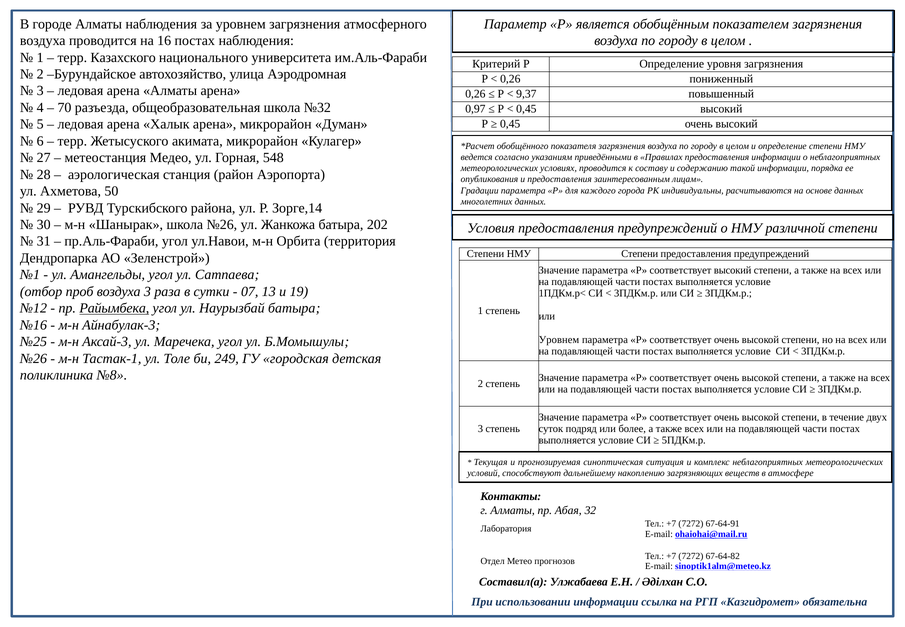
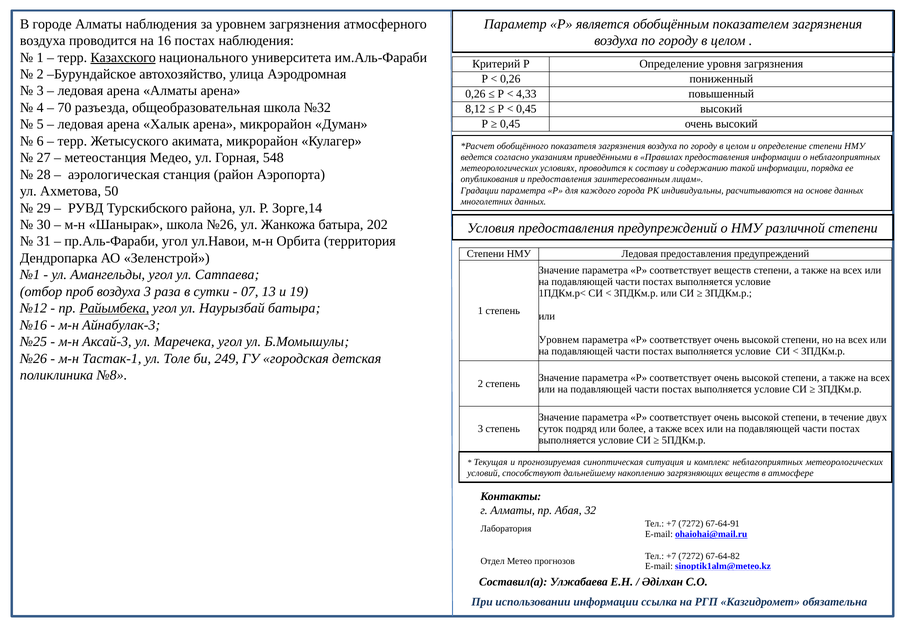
Казахского underline: none -> present
9,37: 9,37 -> 4,33
0,97: 0,97 -> 8,12
НМУ Степени: Степени -> Ледовая
соответствует высокий: высокий -> веществ
